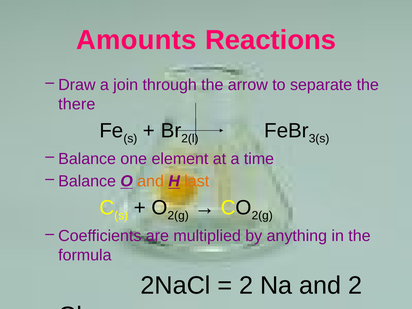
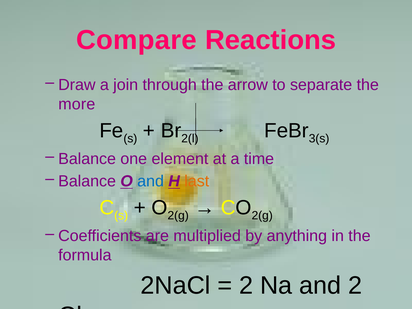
Amounts: Amounts -> Compare
there: there -> more
and at (151, 181) colour: orange -> blue
